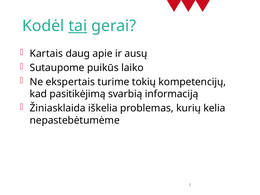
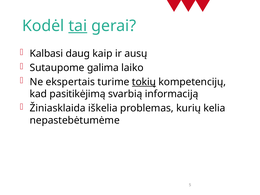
Kartais: Kartais -> Kalbasi
apie: apie -> kaip
puikūs: puikūs -> galima
tokių underline: none -> present
